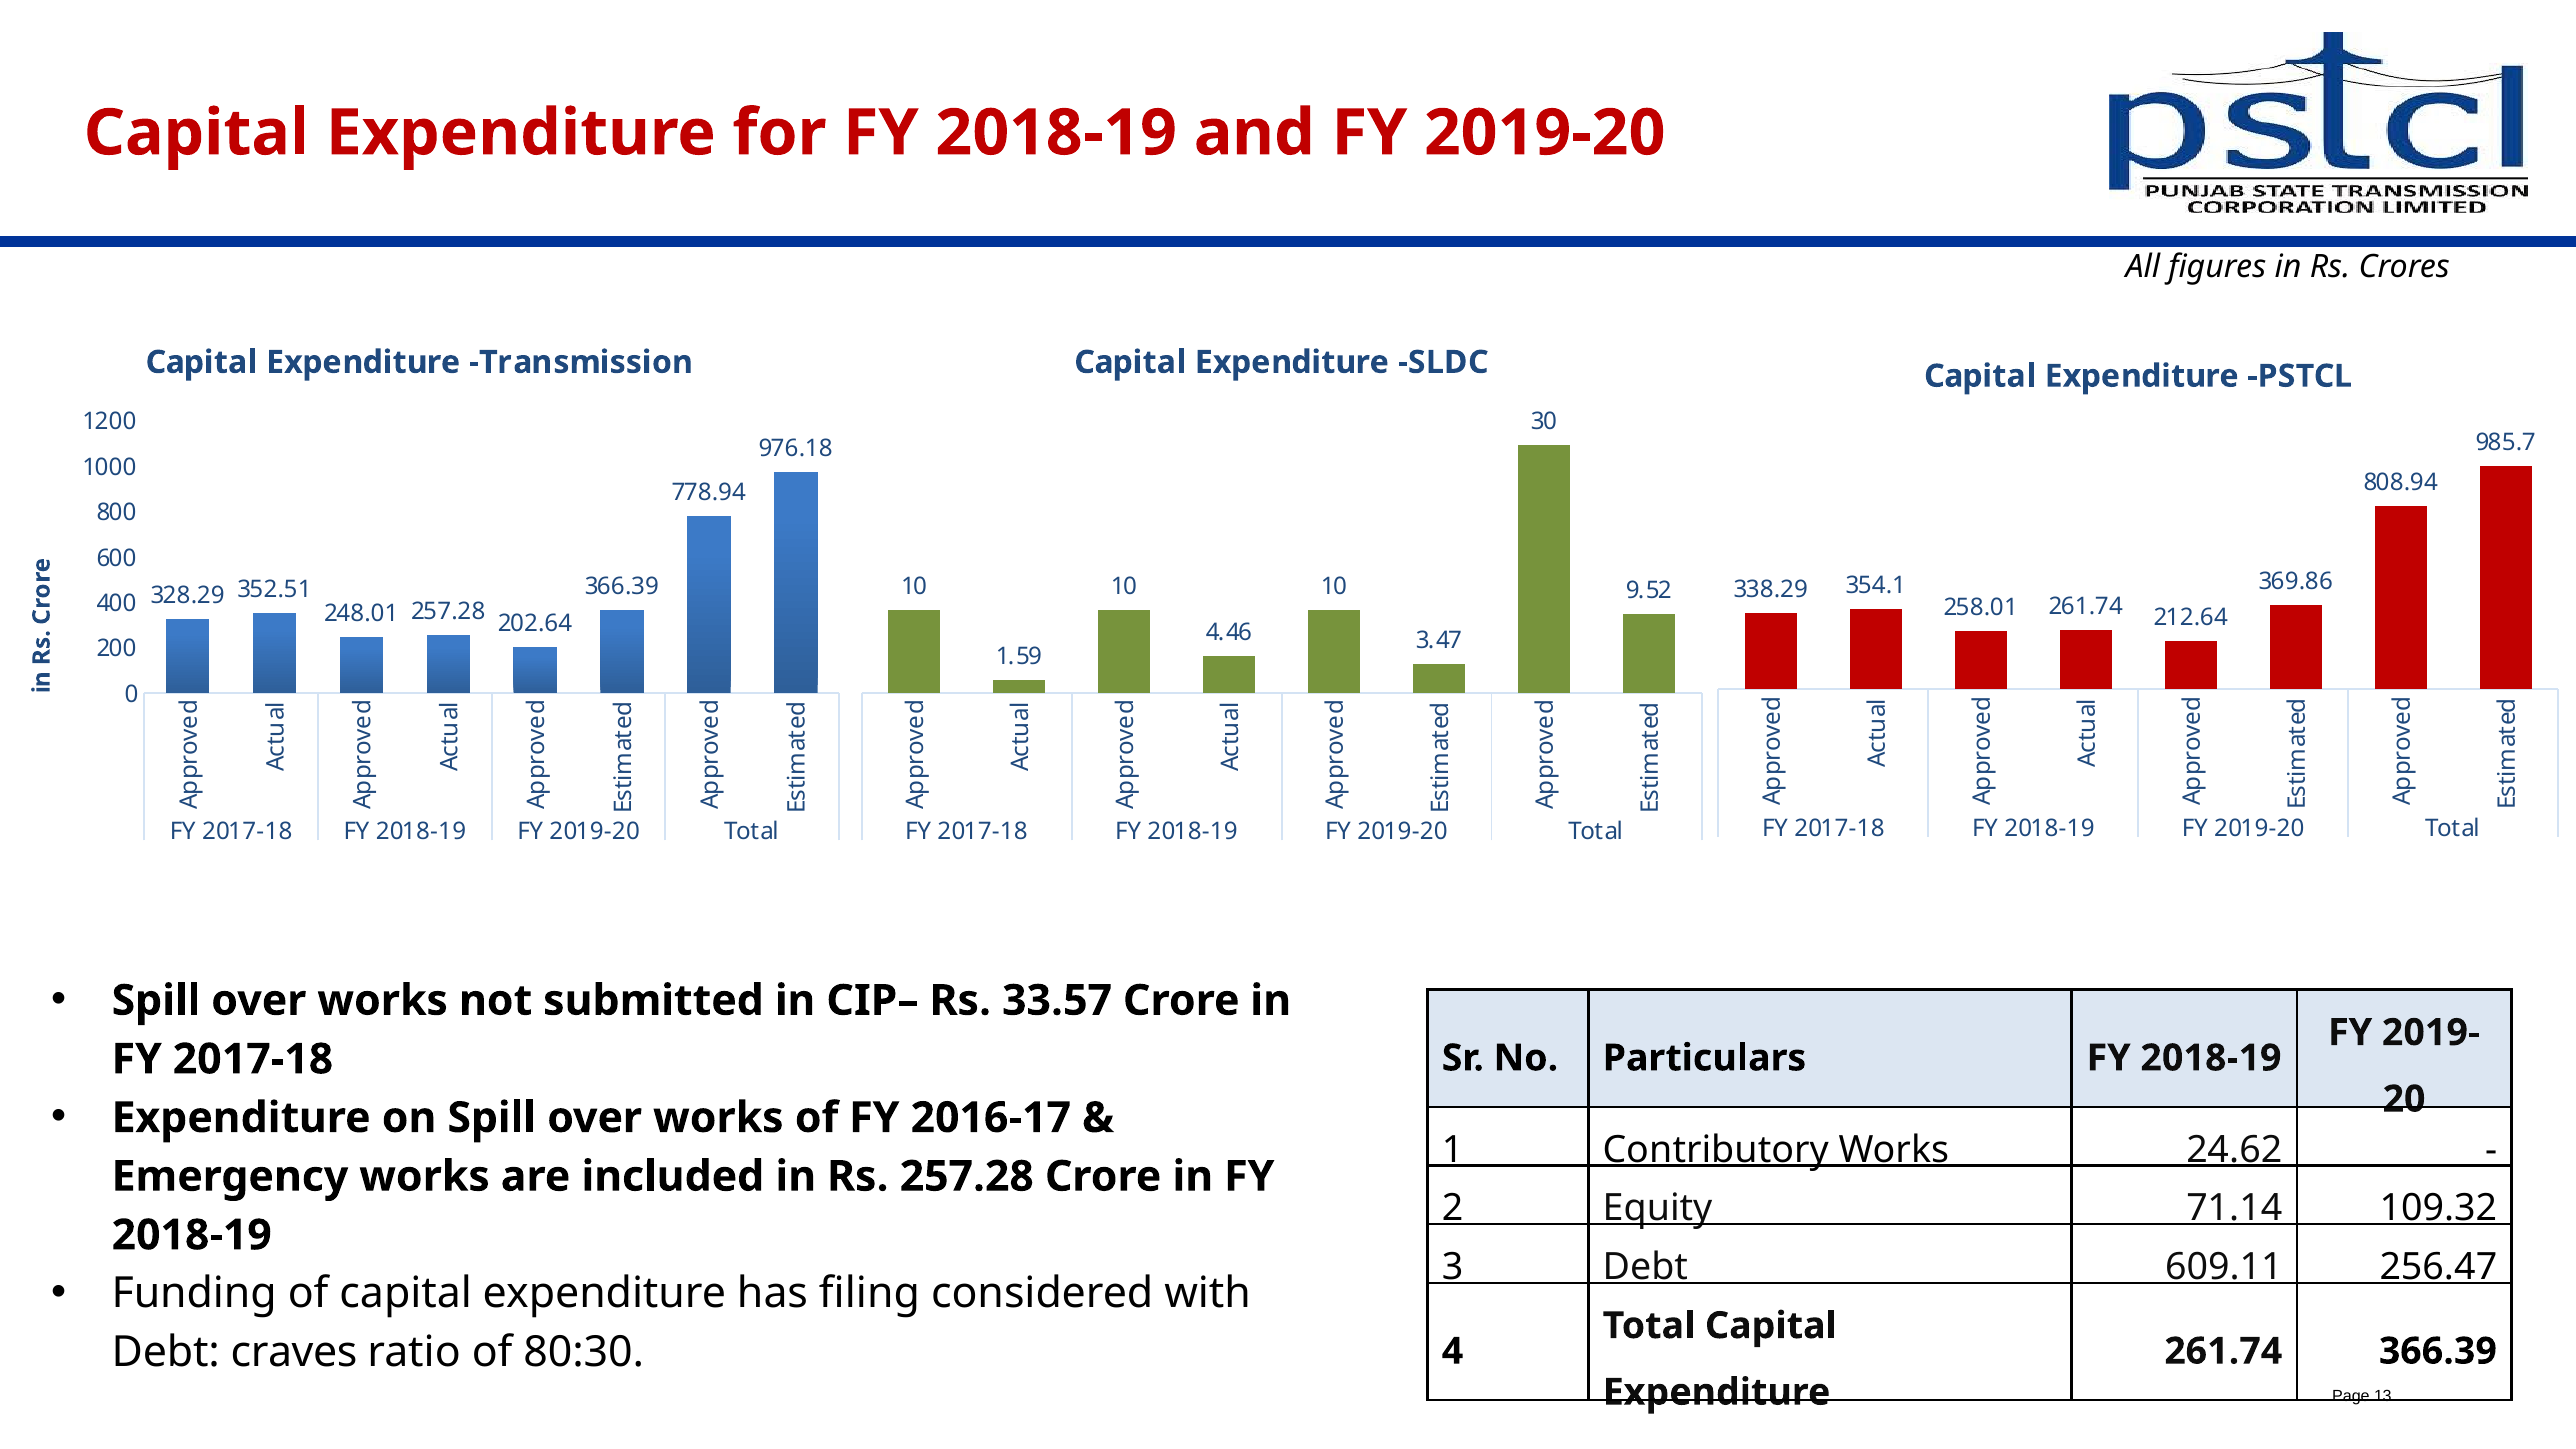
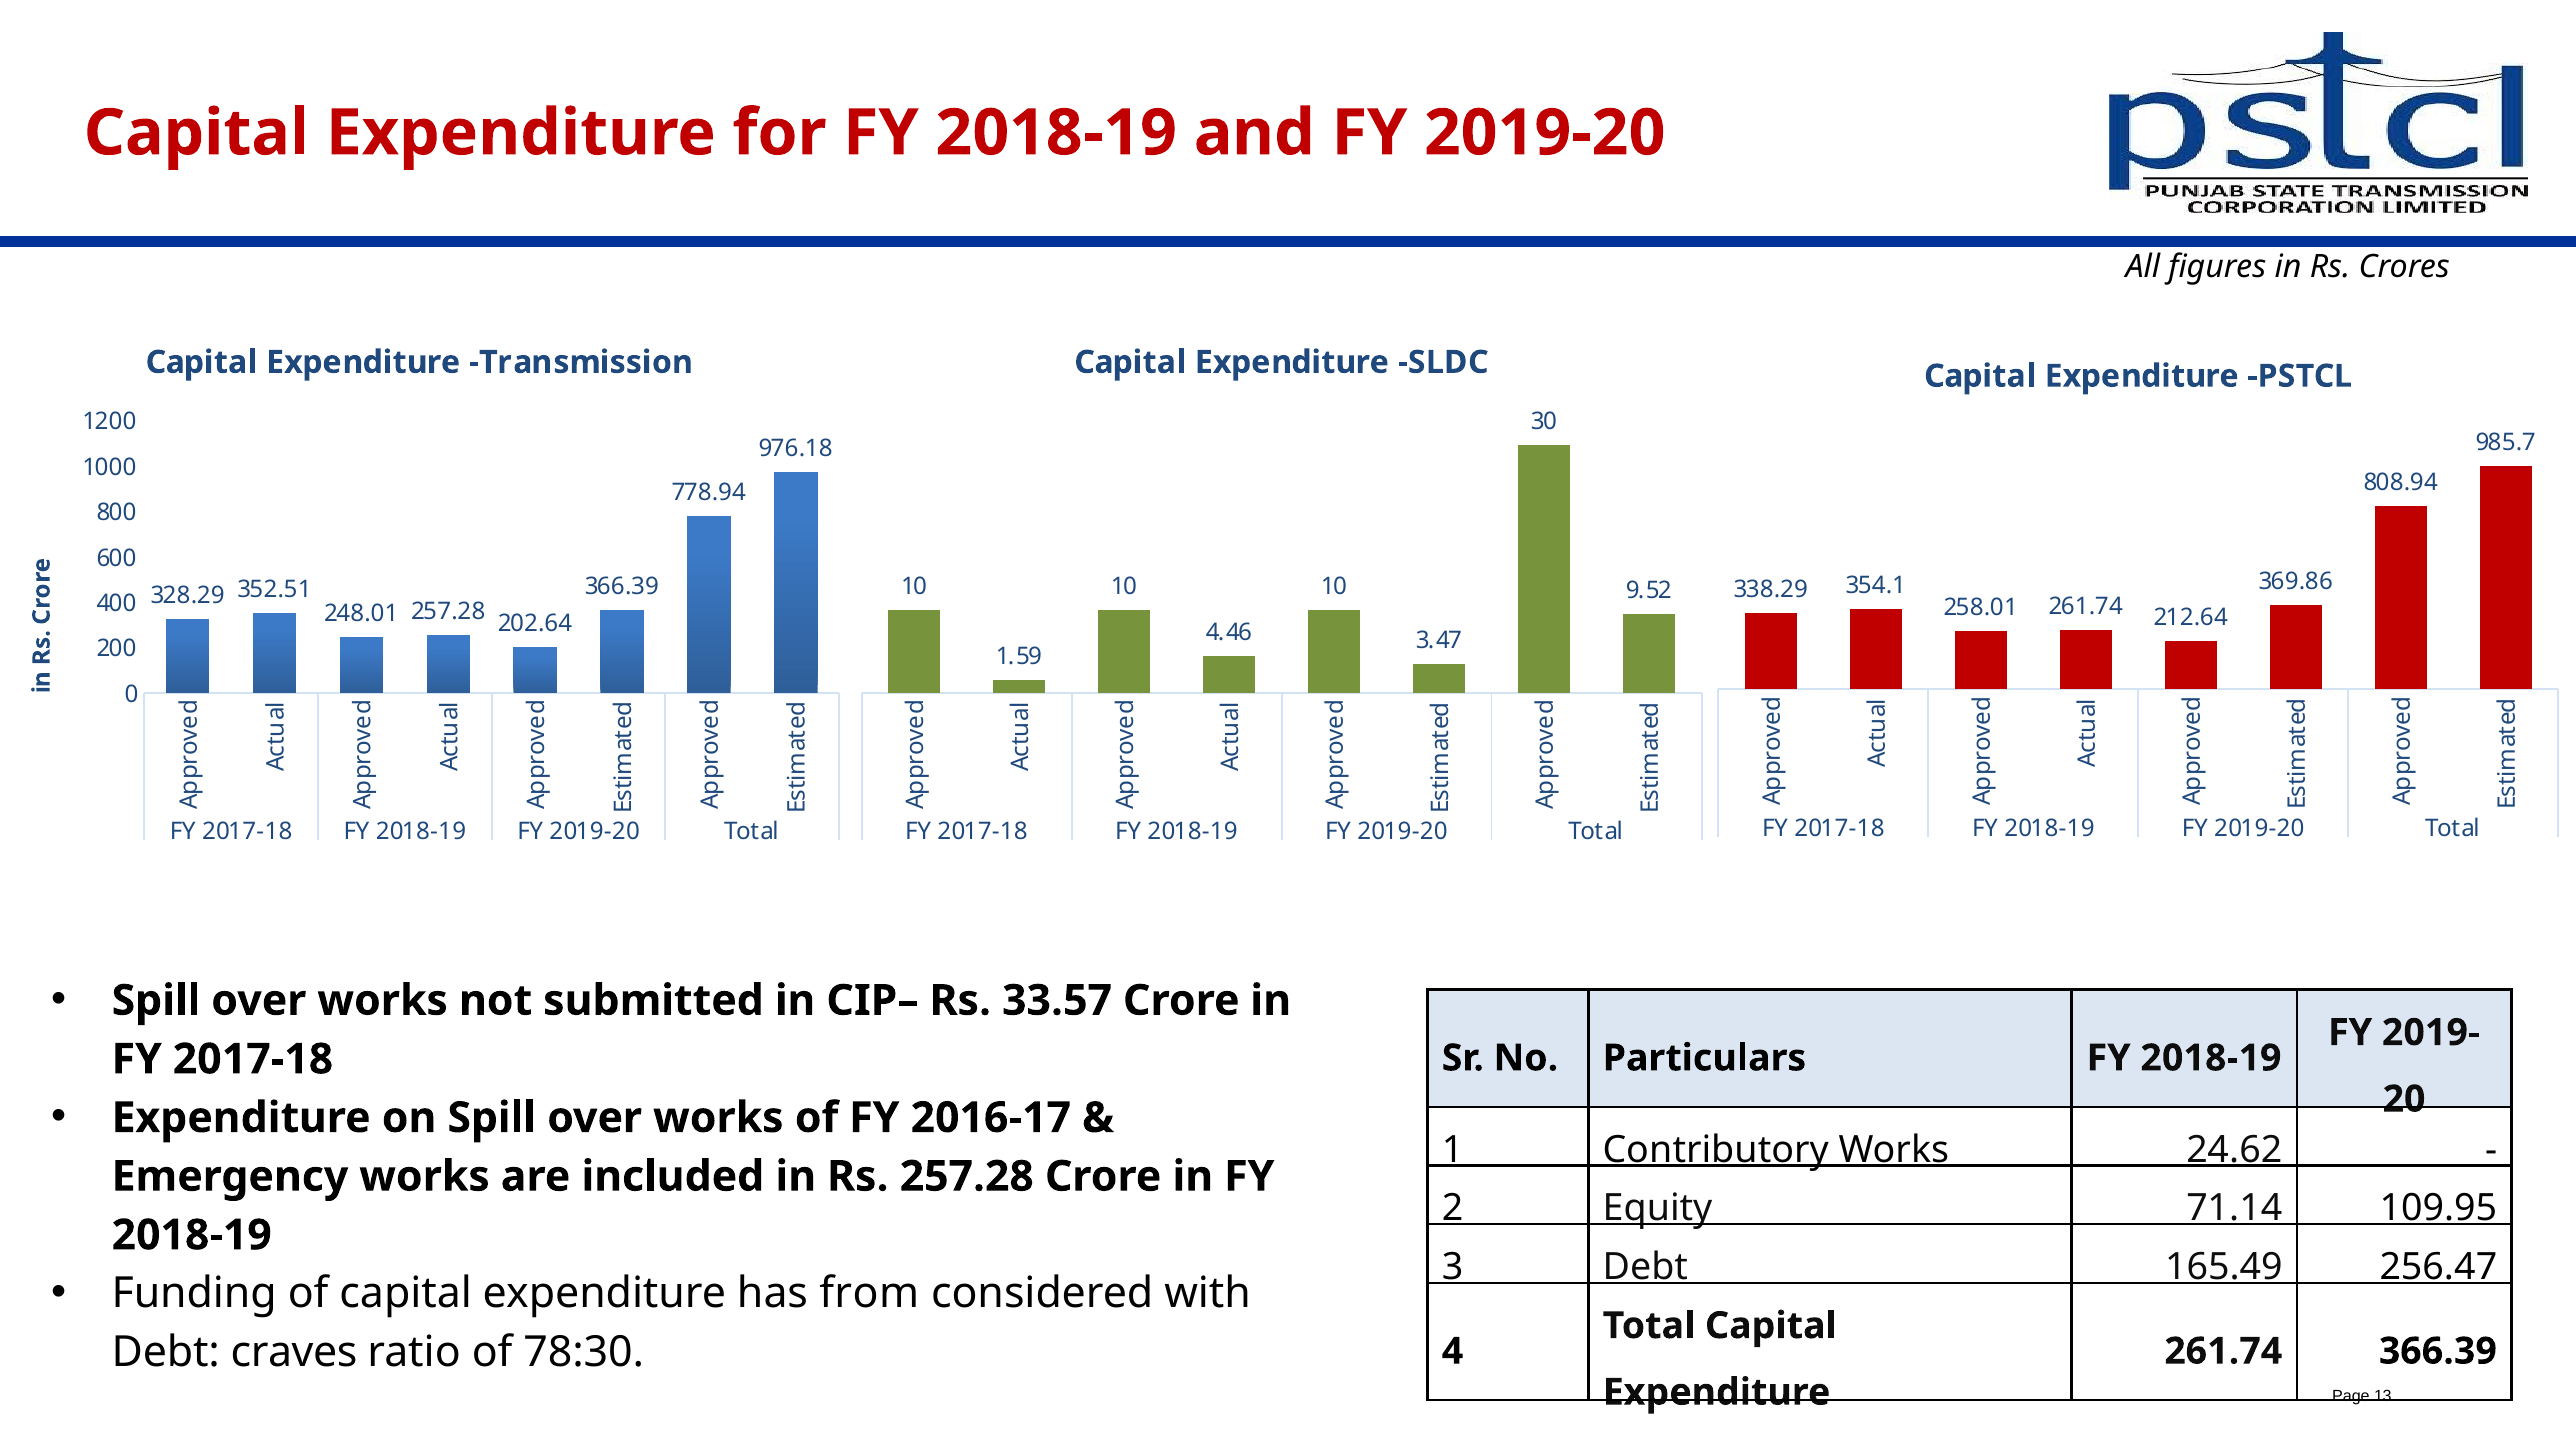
109.32: 109.32 -> 109.95
609.11: 609.11 -> 165.49
filing: filing -> from
80:30: 80:30 -> 78:30
